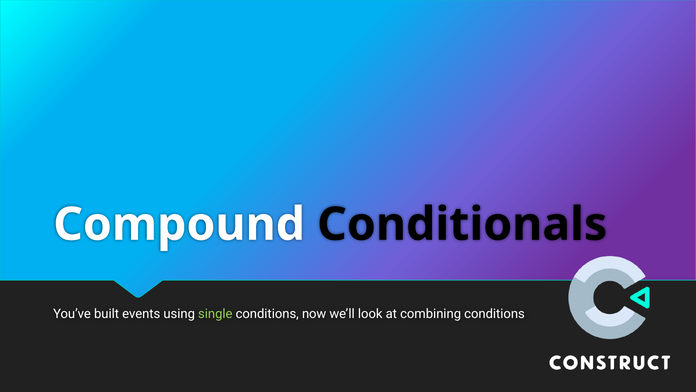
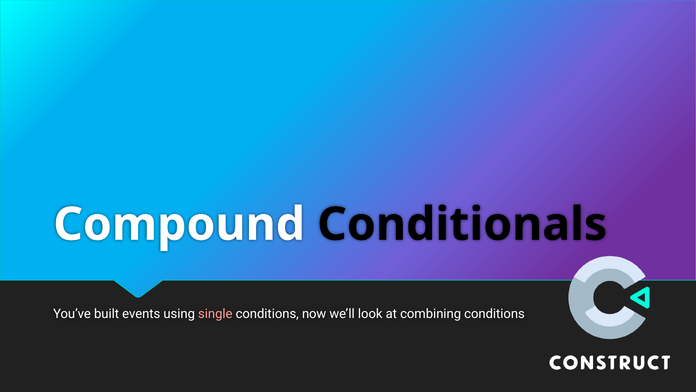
single colour: light green -> pink
